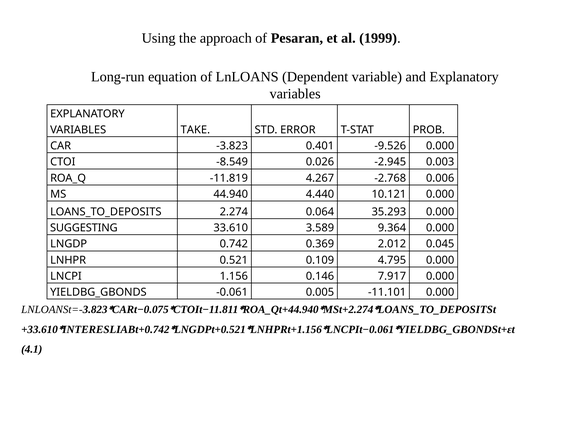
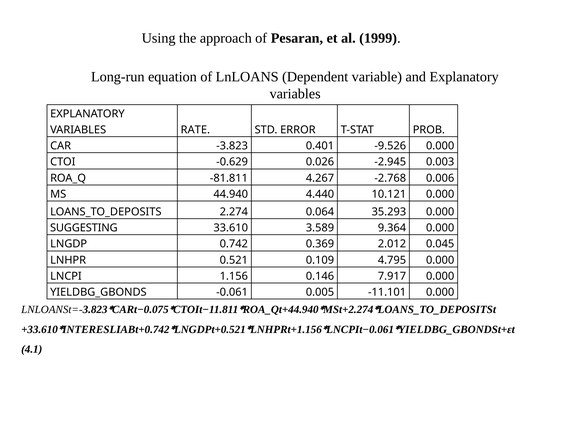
TAKE: TAKE -> RATE
-8.549: -8.549 -> -0.629
-11.819: -11.819 -> -81.811
